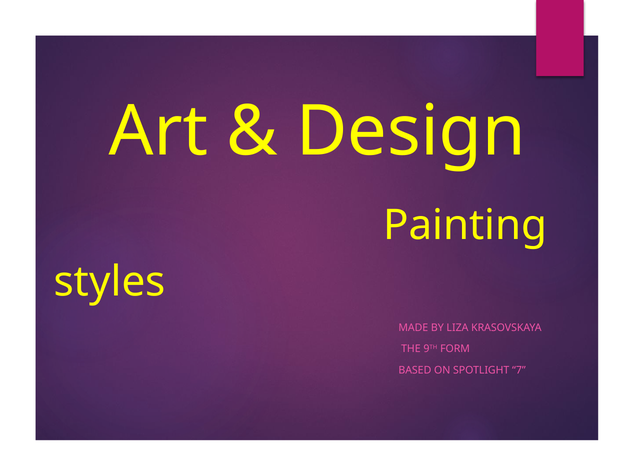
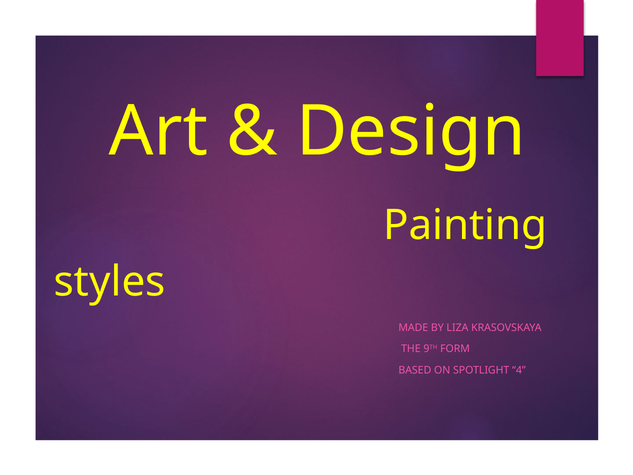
7: 7 -> 4
